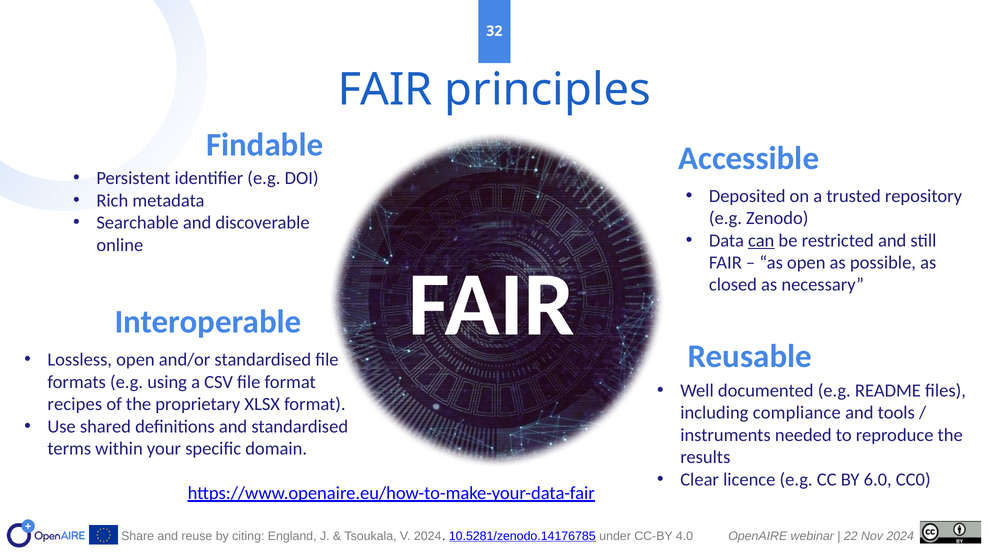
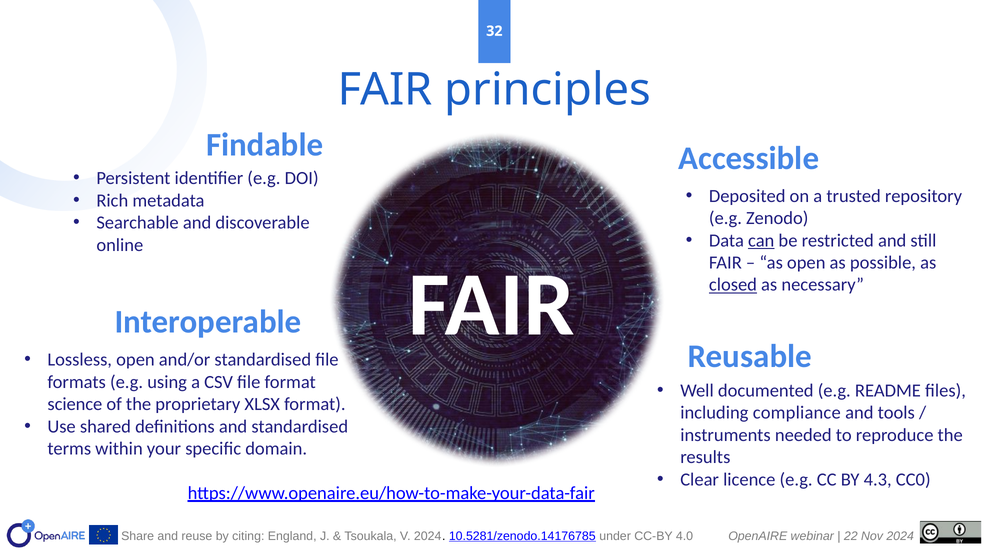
closed underline: none -> present
recipes: recipes -> science
6.0: 6.0 -> 4.3
